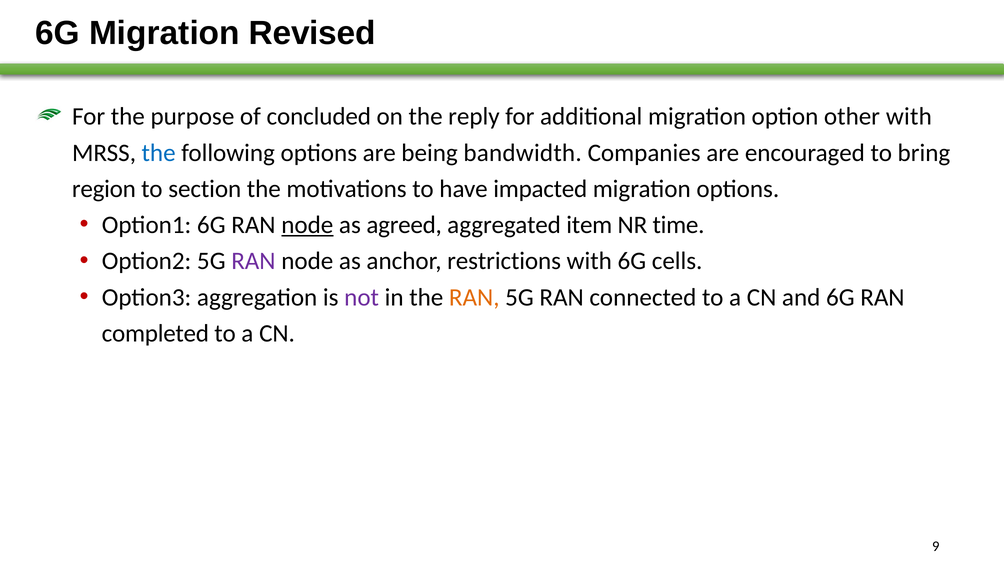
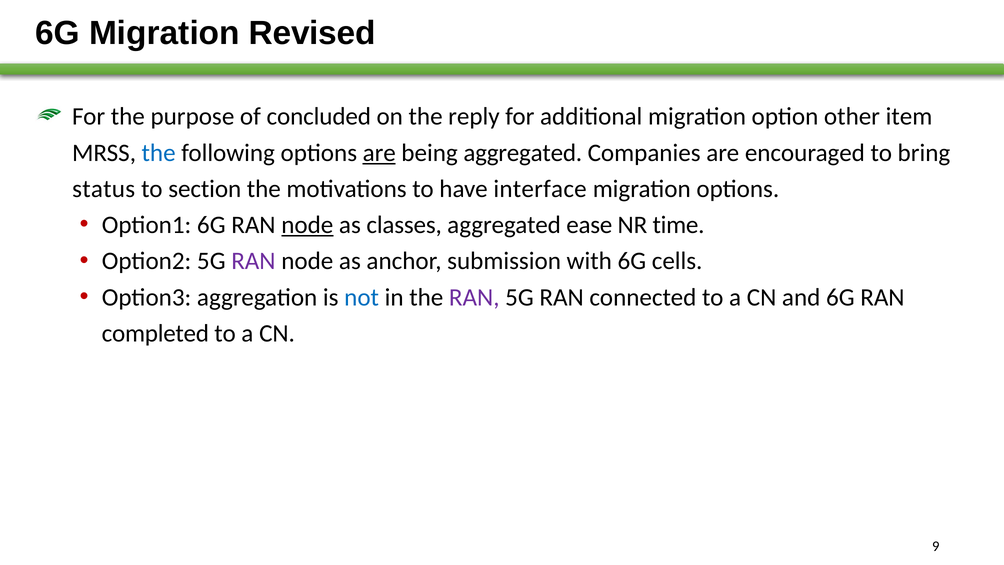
other with: with -> item
are at (379, 153) underline: none -> present
being bandwidth: bandwidth -> aggregated
region: region -> status
impacted: impacted -> interface
agreed: agreed -> classes
item: item -> ease
restrictions: restrictions -> submission
not colour: purple -> blue
RAN at (474, 297) colour: orange -> purple
